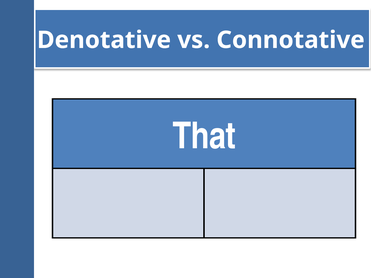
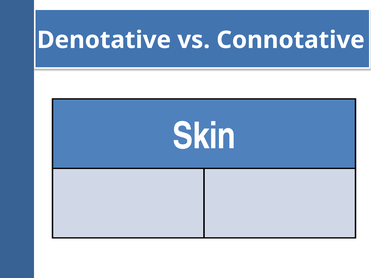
That: That -> Skin
